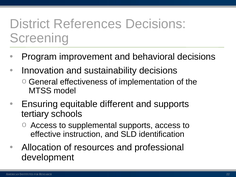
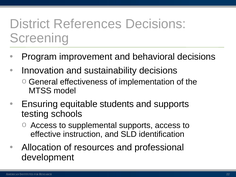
different: different -> students
tertiary: tertiary -> testing
